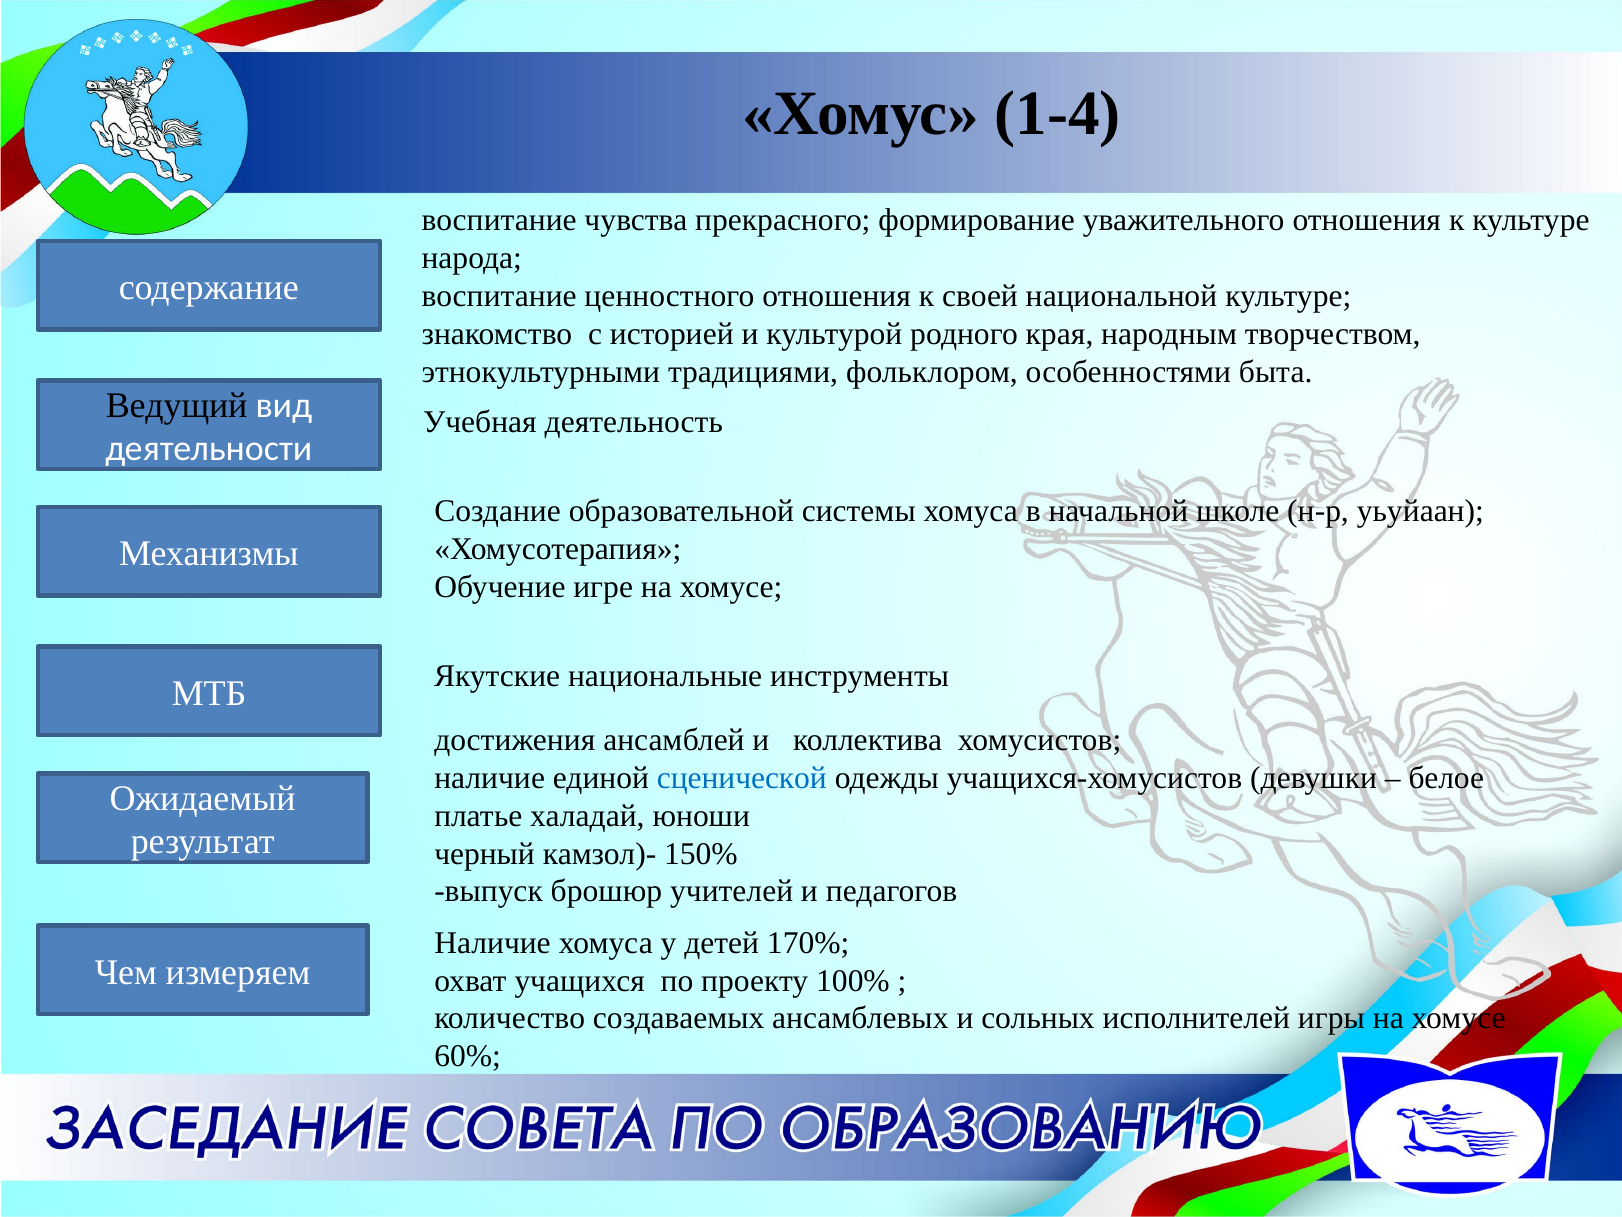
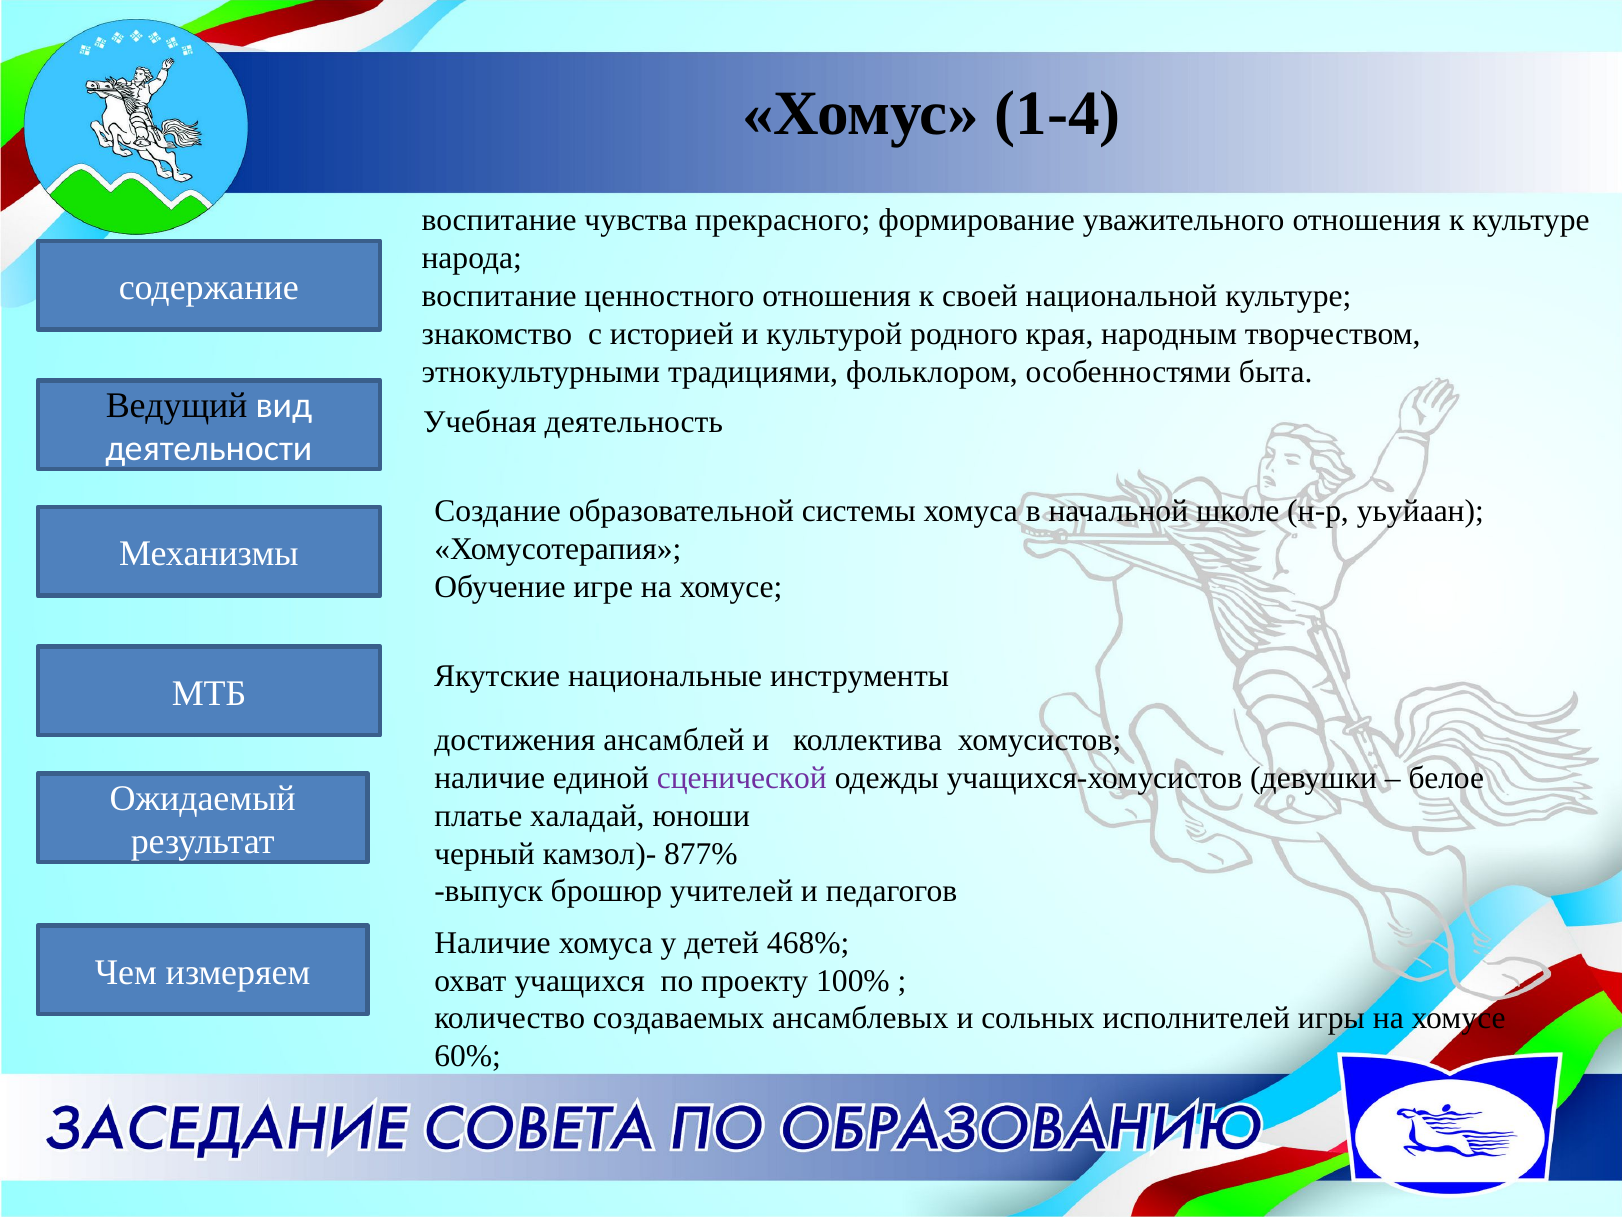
сценической colour: blue -> purple
150%: 150% -> 877%
170%: 170% -> 468%
